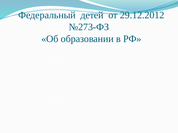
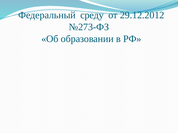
детей: детей -> среду
